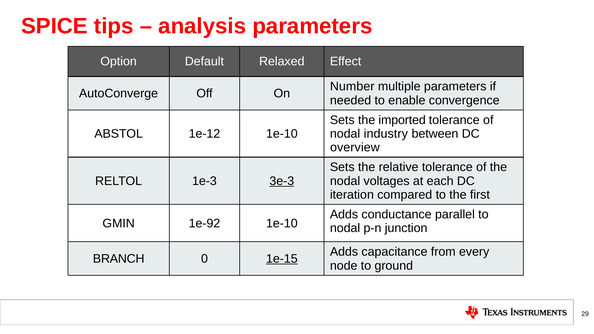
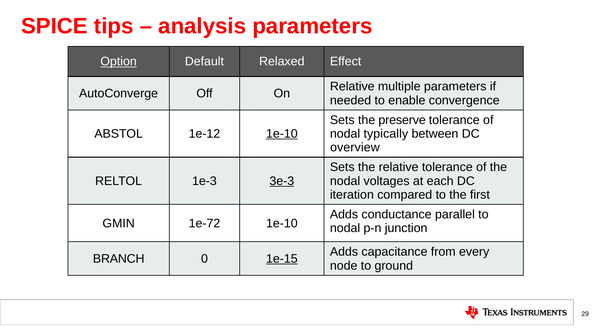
Option underline: none -> present
Number at (352, 87): Number -> Relative
imported: imported -> preserve
1e-10 at (282, 134) underline: none -> present
industry: industry -> typically
1e-92: 1e-92 -> 1e-72
